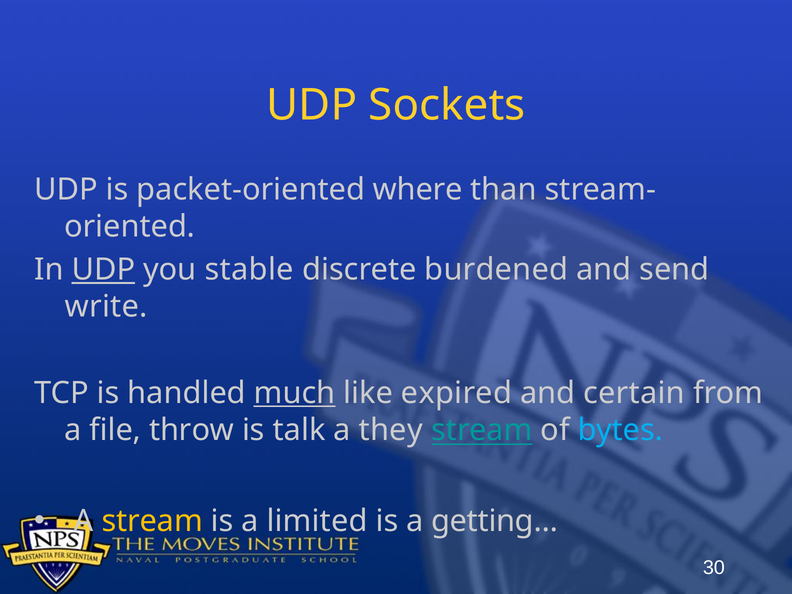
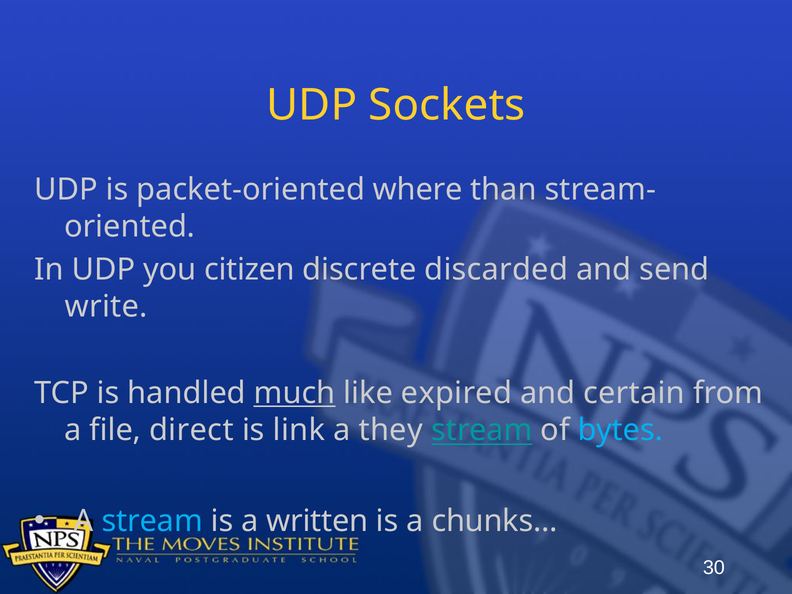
UDP at (103, 270) underline: present -> none
stable: stable -> citizen
burdened: burdened -> discarded
throw: throw -> direct
talk: talk -> link
stream at (152, 521) colour: yellow -> light blue
limited: limited -> written
getting…: getting… -> chunks…
